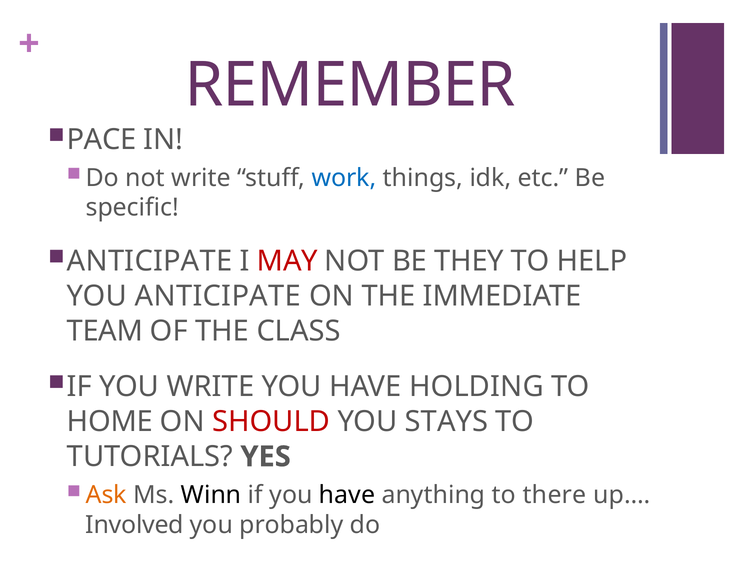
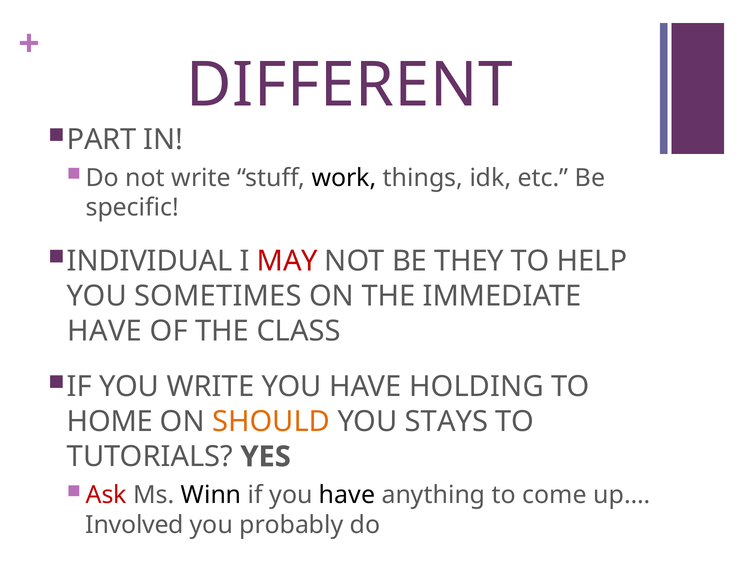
REMEMBER: REMEMBER -> DIFFERENT
PACE: PACE -> PART
work colour: blue -> black
ANTICIPATE at (150, 261): ANTICIPATE -> INDIVIDUAL
YOU ANTICIPATE: ANTICIPATE -> SOMETIMES
TEAM at (105, 331): TEAM -> HAVE
SHOULD colour: red -> orange
Ask colour: orange -> red
there: there -> come
